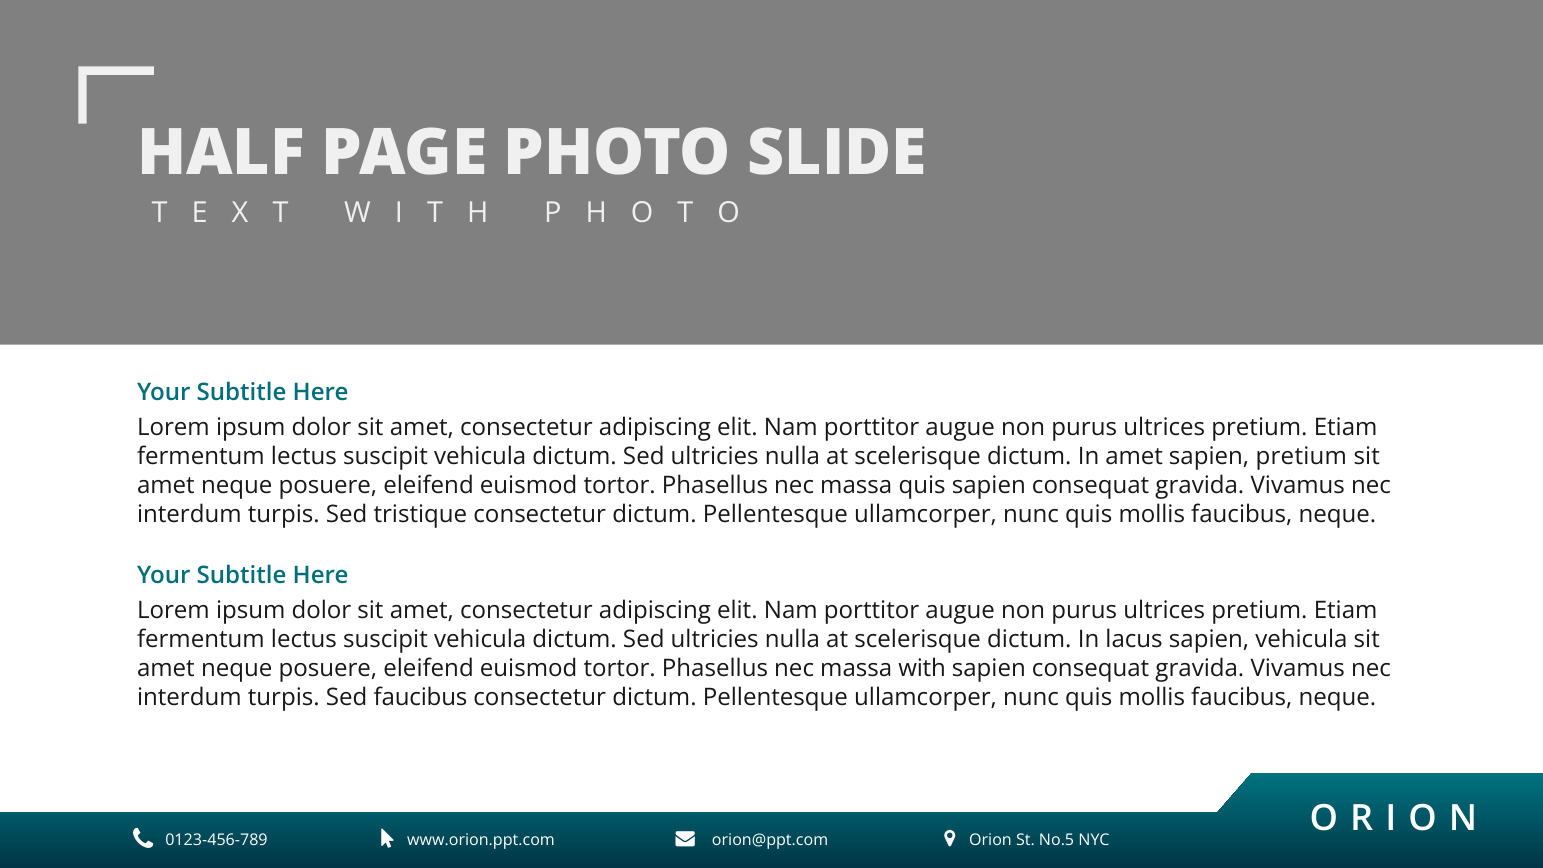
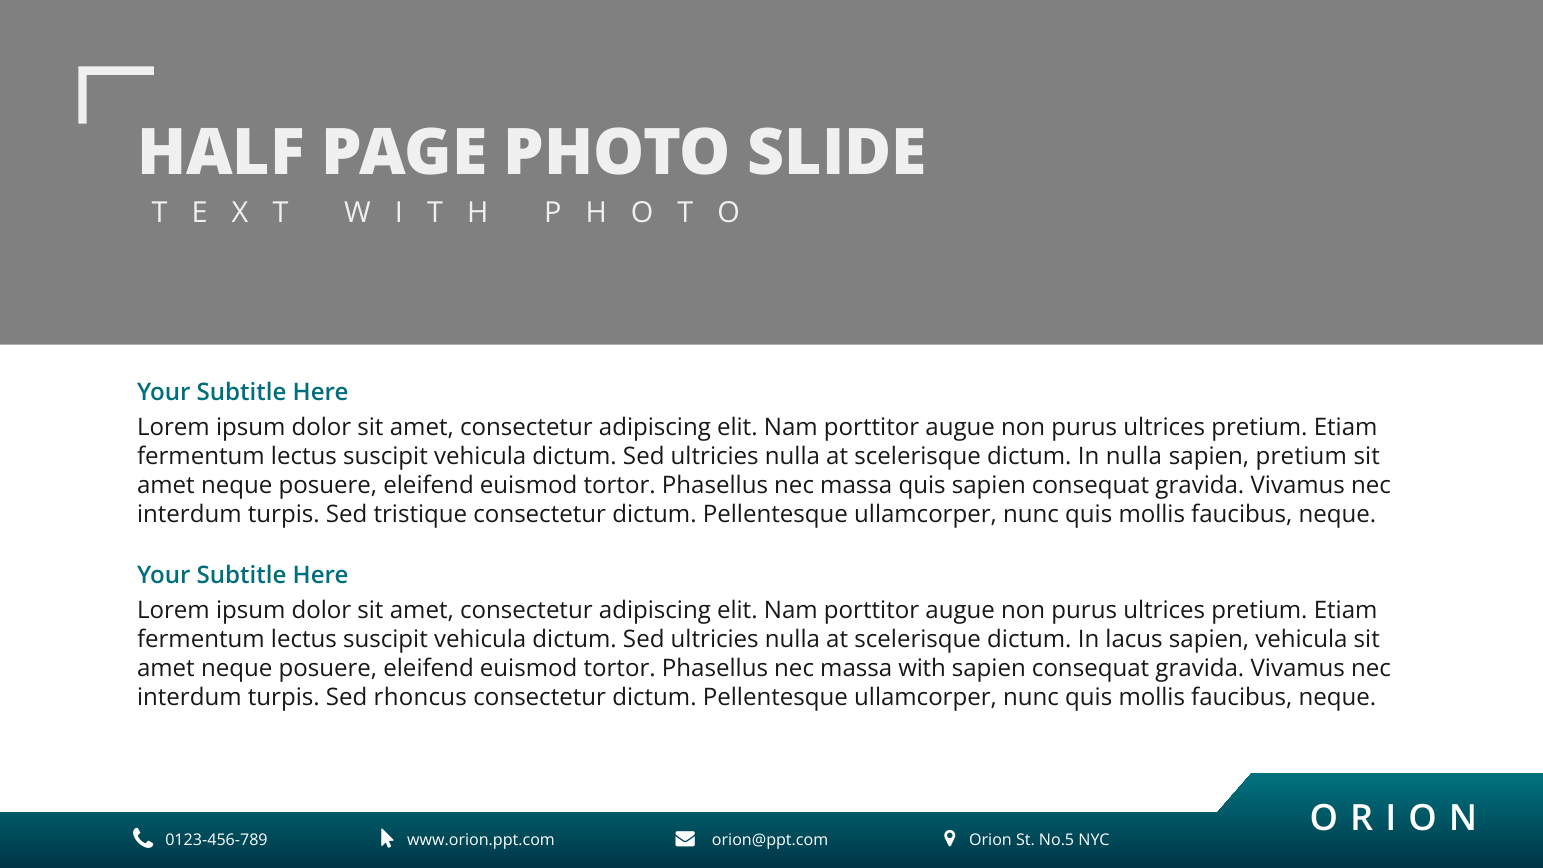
In amet: amet -> nulla
Sed faucibus: faucibus -> rhoncus
